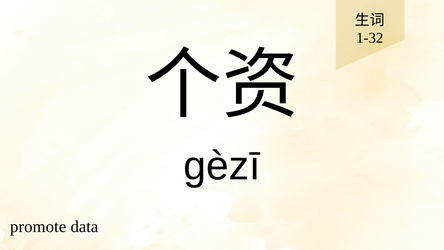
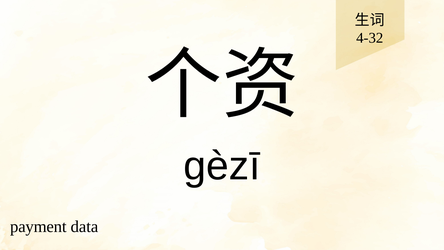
1-32: 1-32 -> 4-32
promote: promote -> payment
